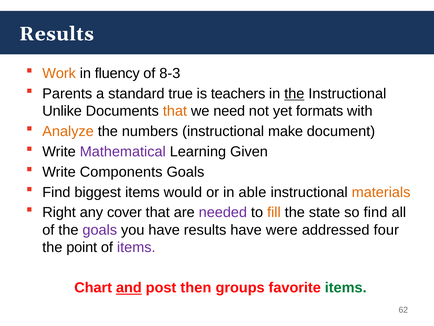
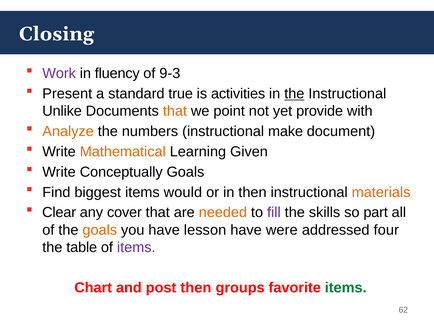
Results at (57, 34): Results -> Closing
Work colour: orange -> purple
8-3: 8-3 -> 9-3
Parents: Parents -> Present
teachers: teachers -> activities
need: need -> point
formats: formats -> provide
Mathematical colour: purple -> orange
Components: Components -> Conceptually
in able: able -> then
Right: Right -> Clear
needed colour: purple -> orange
fill colour: orange -> purple
state: state -> skills
so find: find -> part
goals at (100, 230) colour: purple -> orange
have results: results -> lesson
point: point -> table
and underline: present -> none
